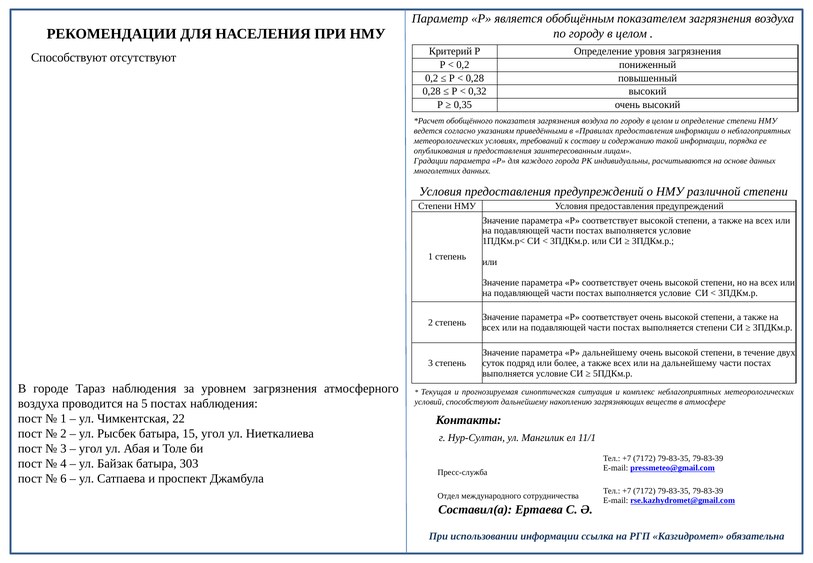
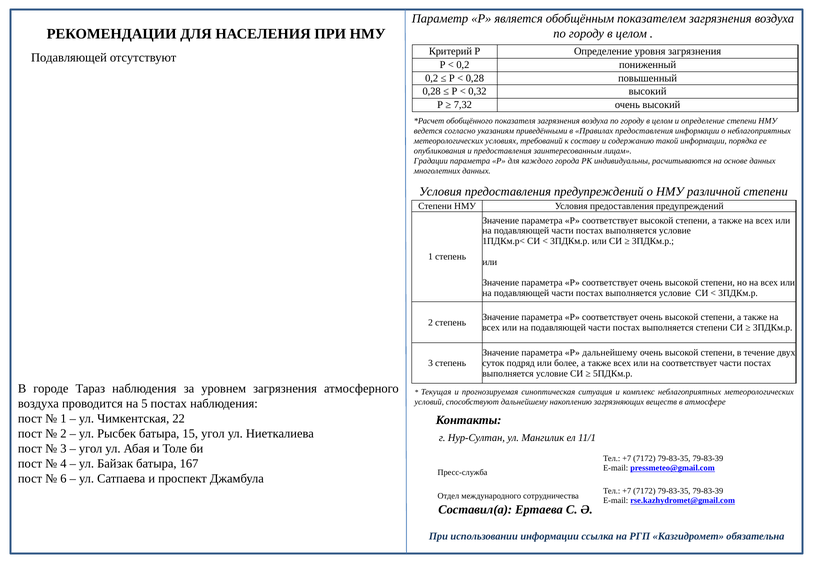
Способствуют at (69, 58): Способствуют -> Подавляющей
0,35: 0,35 -> 7,32
на дальнейшему: дальнейшему -> соответствует
303: 303 -> 167
